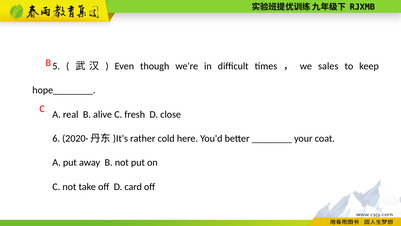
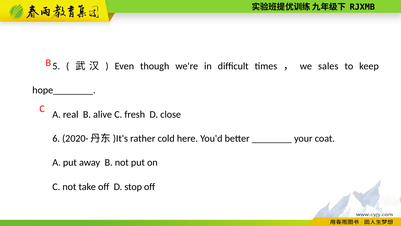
card: card -> stop
